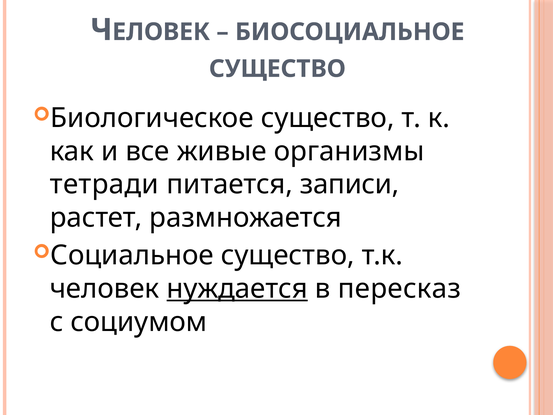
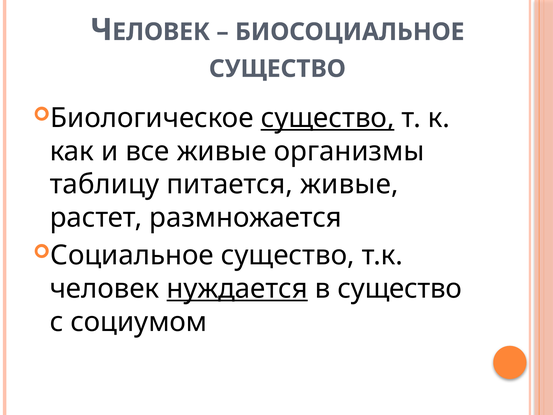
существо at (328, 118) underline: none -> present
тетради: тетради -> таблицу
питается записи: записи -> живые
в пересказ: пересказ -> существо
